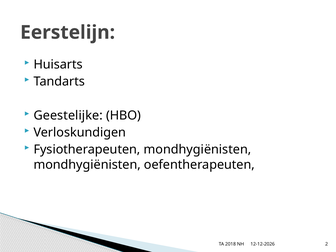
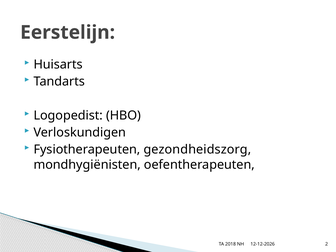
Geestelijke: Geestelijke -> Logopedist
Fysiotherapeuten mondhygiënisten: mondhygiënisten -> gezondheidszorg
